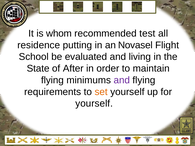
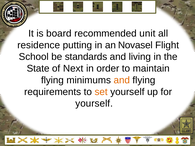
whom: whom -> board
test: test -> unit
evaluated: evaluated -> standards
After: After -> Next
and at (122, 80) colour: purple -> orange
